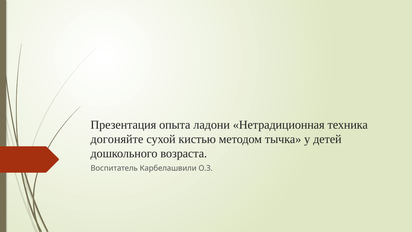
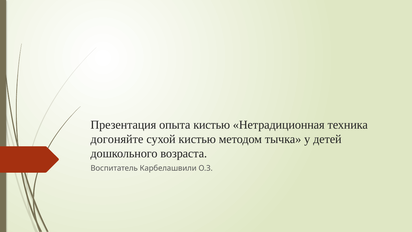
опыта ладони: ладони -> кистью
